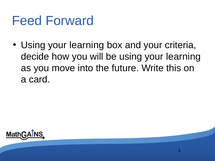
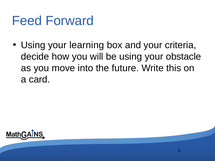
be using your learning: learning -> obstacle
